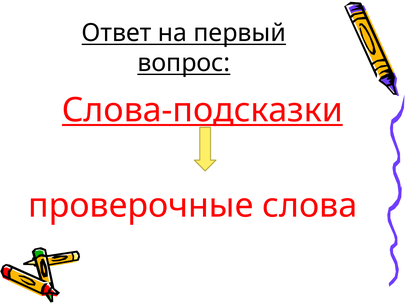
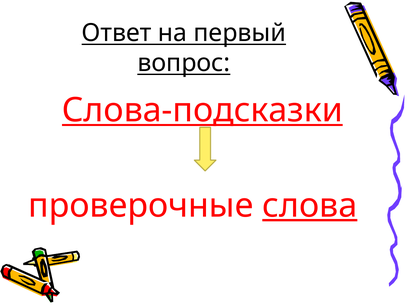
слова underline: none -> present
